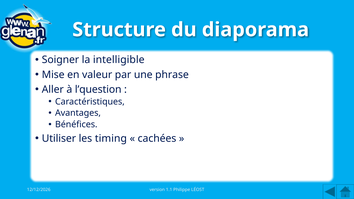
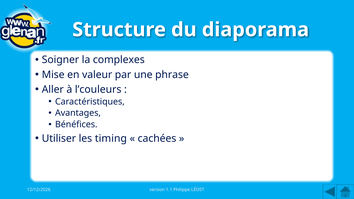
intelligible: intelligible -> complexes
l’question: l’question -> l’couleurs
